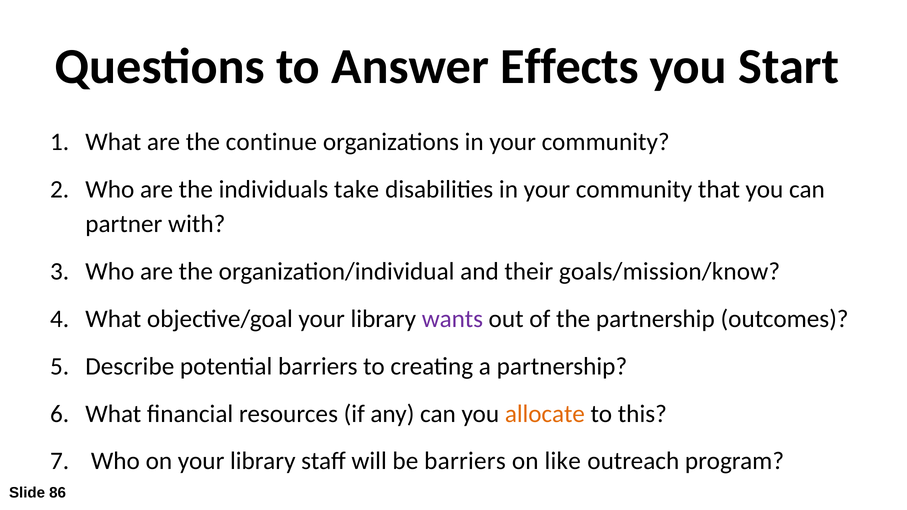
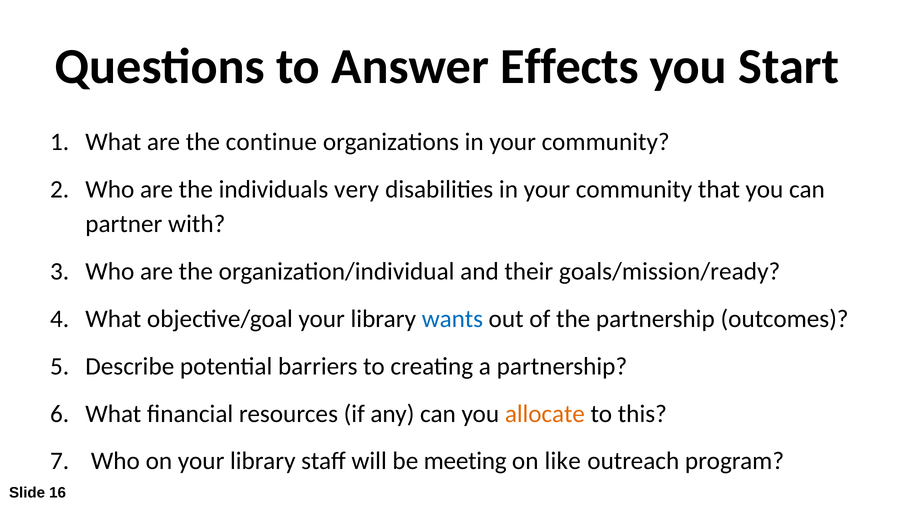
take: take -> very
goals/mission/know: goals/mission/know -> goals/mission/ready
wants colour: purple -> blue
be barriers: barriers -> meeting
86: 86 -> 16
